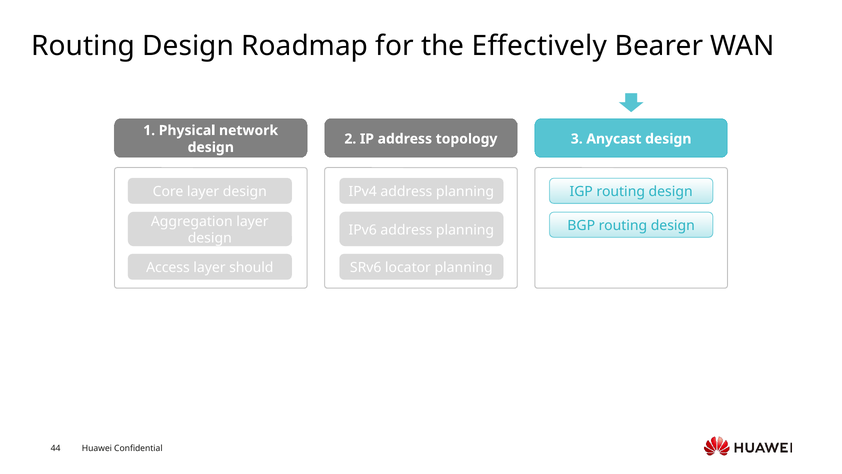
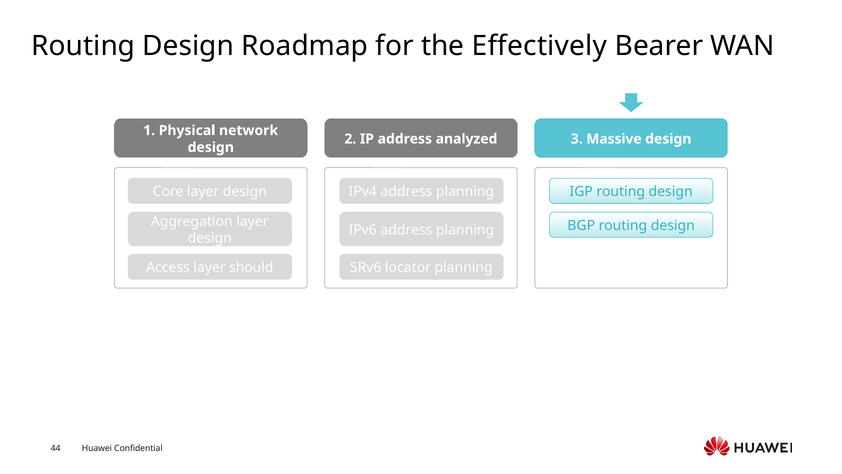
topology: topology -> analyzed
Anycast: Anycast -> Massive
